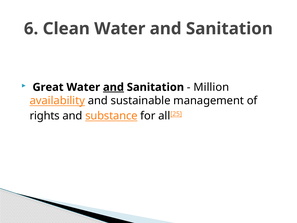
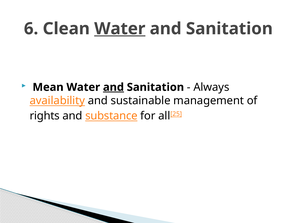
Water at (120, 29) underline: none -> present
Great: Great -> Mean
Million: Million -> Always
